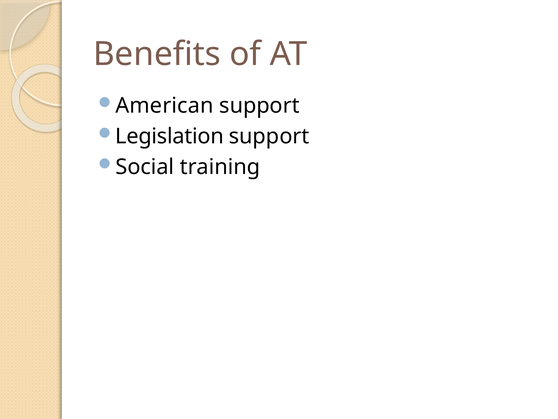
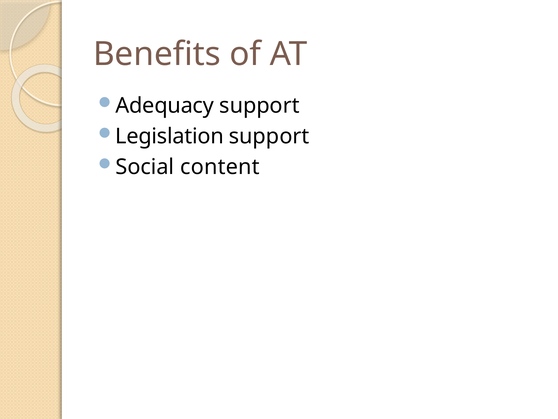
American: American -> Adequacy
training: training -> content
